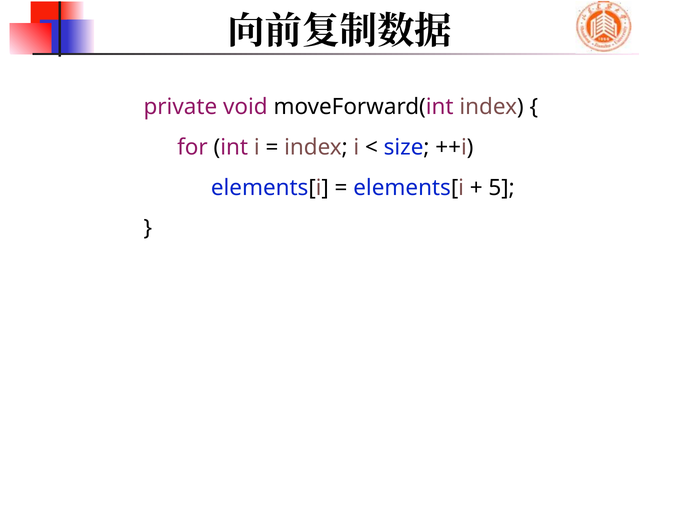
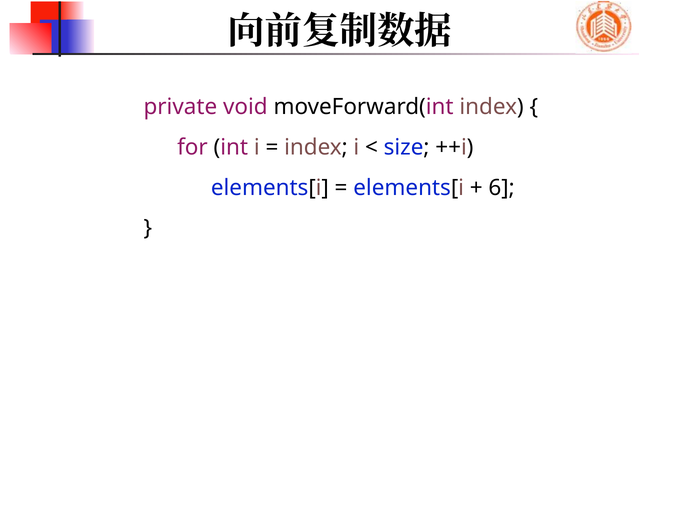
5: 5 -> 6
